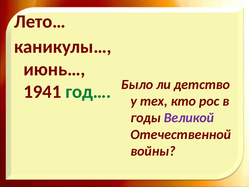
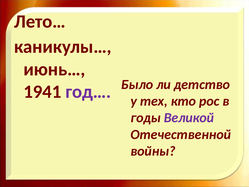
год… colour: green -> purple
